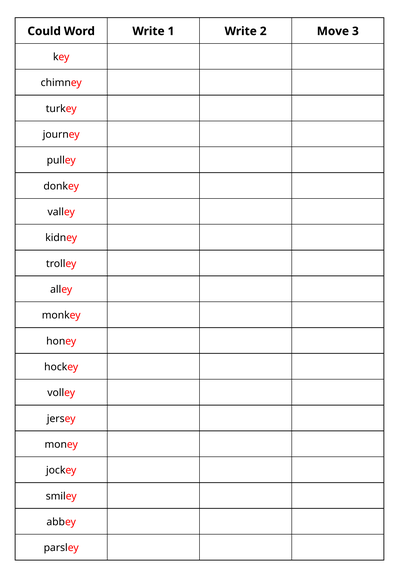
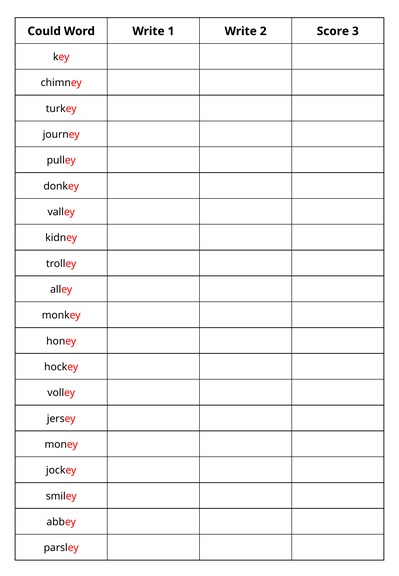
Move: Move -> Score
